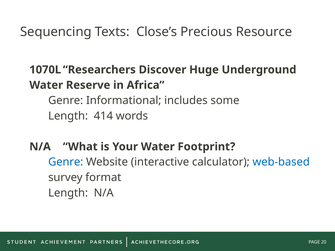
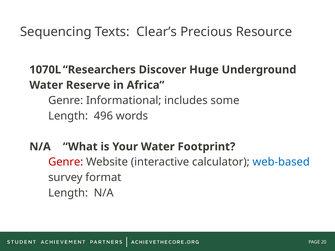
Close’s: Close’s -> Clear’s
414: 414 -> 496
Genre at (66, 162) colour: blue -> red
